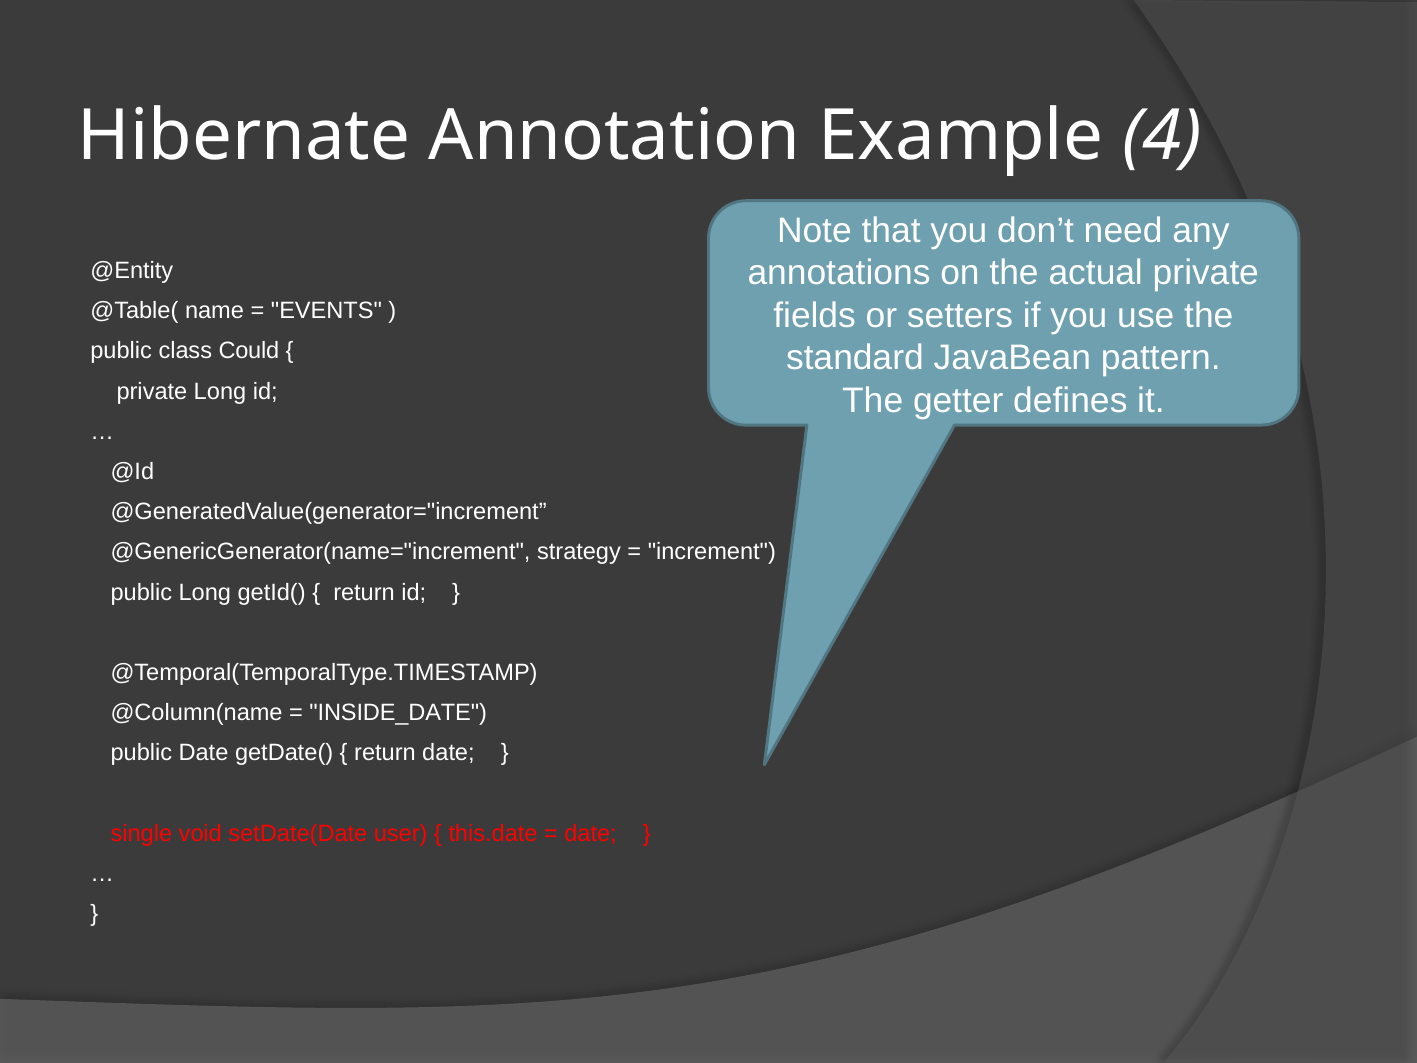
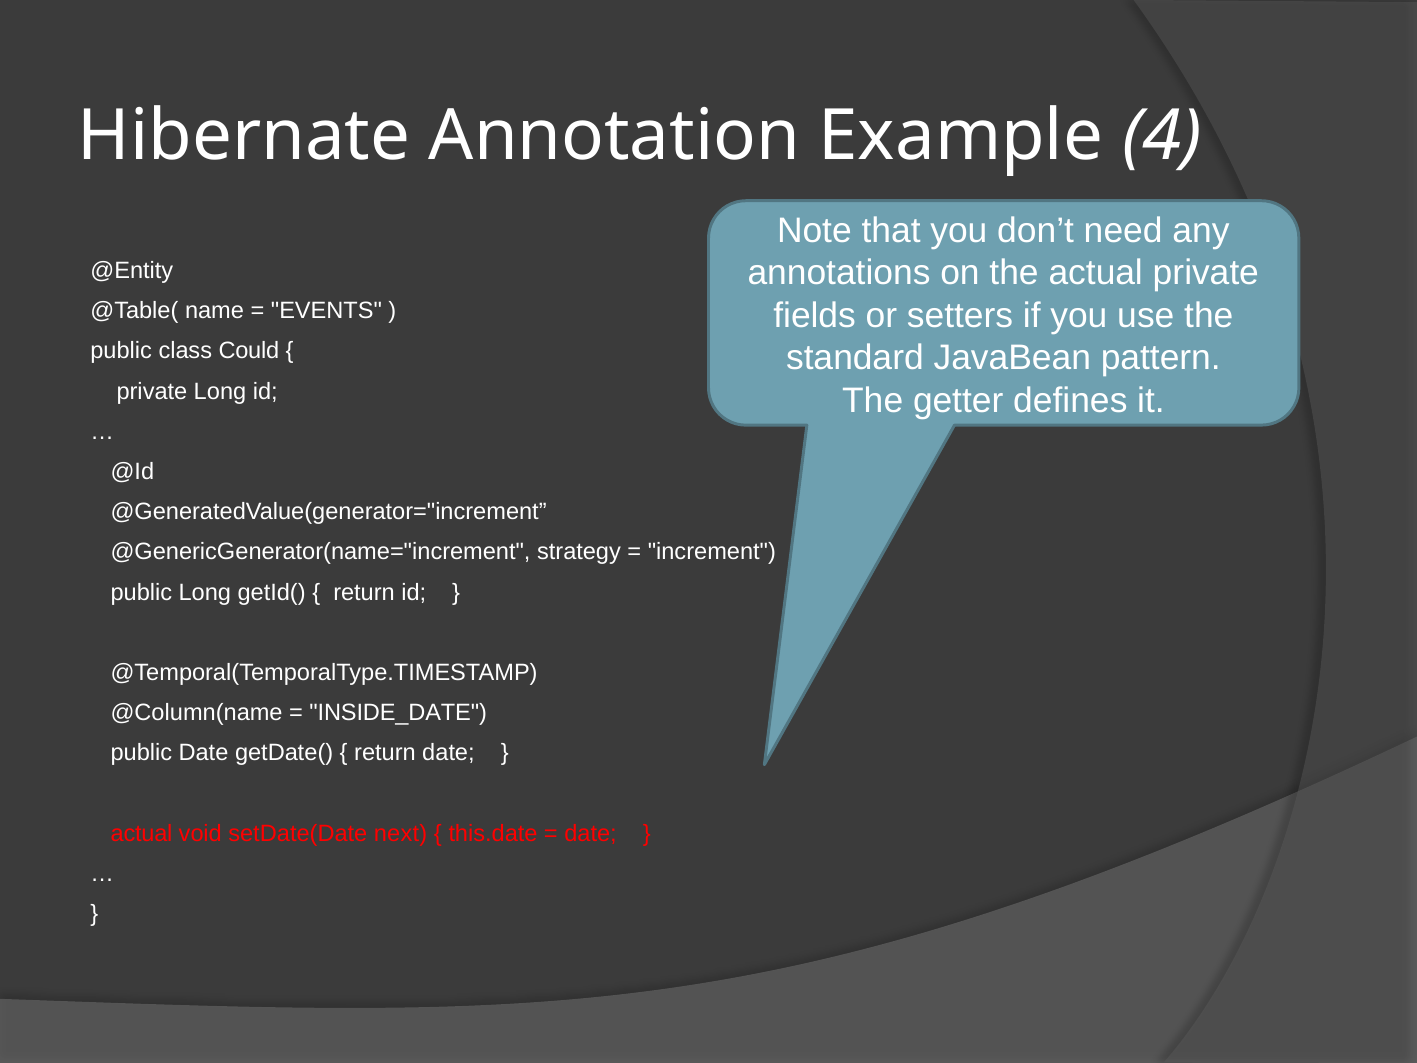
single at (141, 833): single -> actual
user: user -> next
